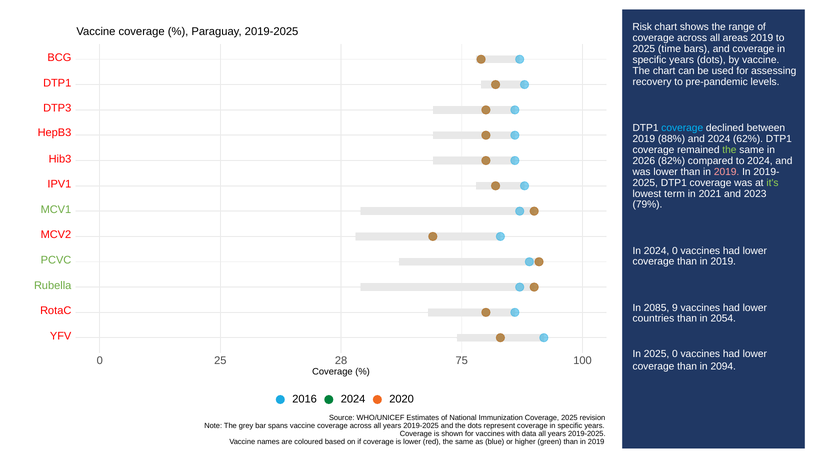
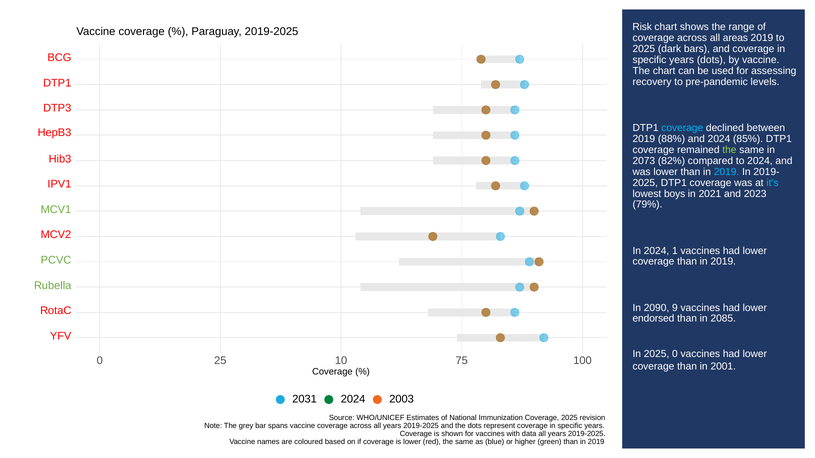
time: time -> dark
62%: 62% -> 85%
2026: 2026 -> 2073
2019 at (727, 172) colour: pink -> light blue
it's colour: light green -> light blue
term: term -> boys
2024 0: 0 -> 1
2085: 2085 -> 2090
countries: countries -> endorsed
2054: 2054 -> 2085
28: 28 -> 10
2094: 2094 -> 2001
2016: 2016 -> 2031
2020: 2020 -> 2003
